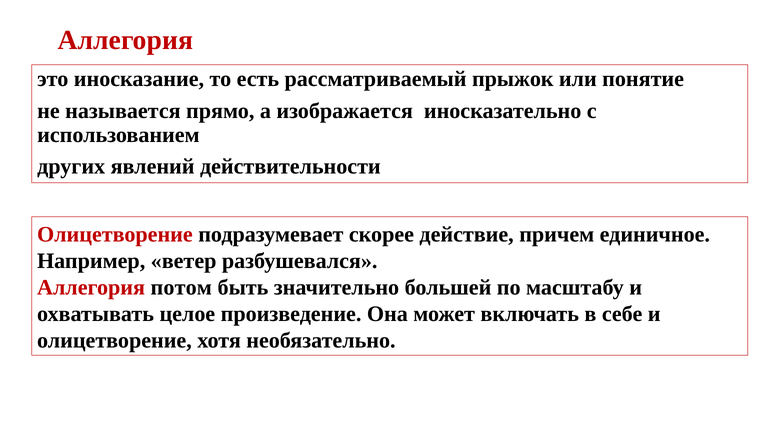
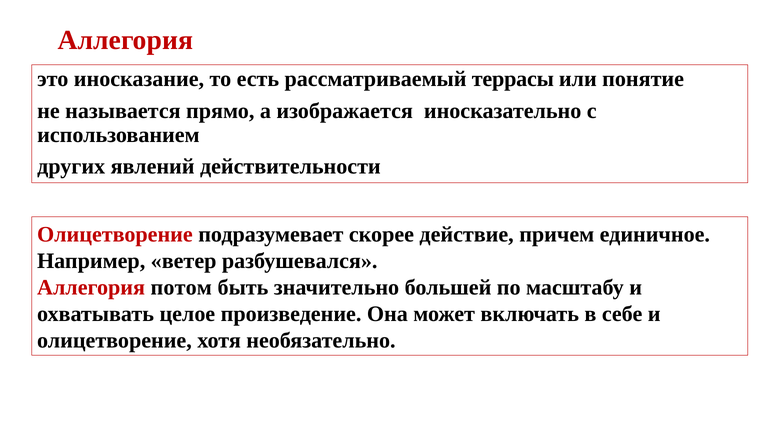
прыжок: прыжок -> террасы
